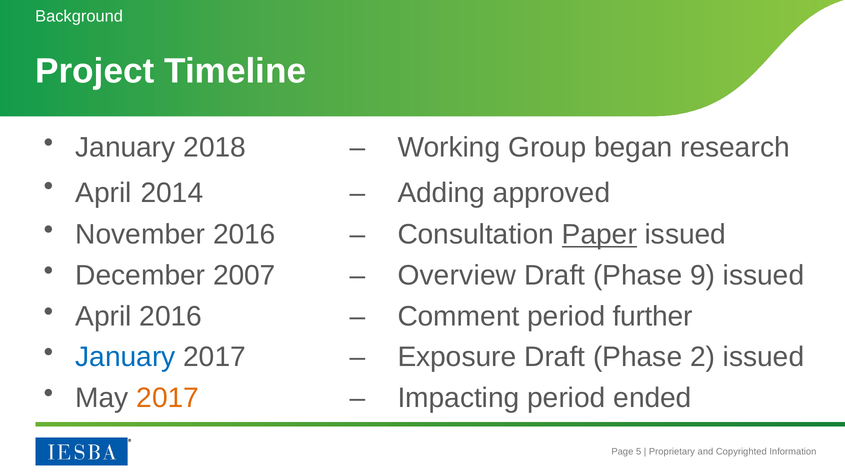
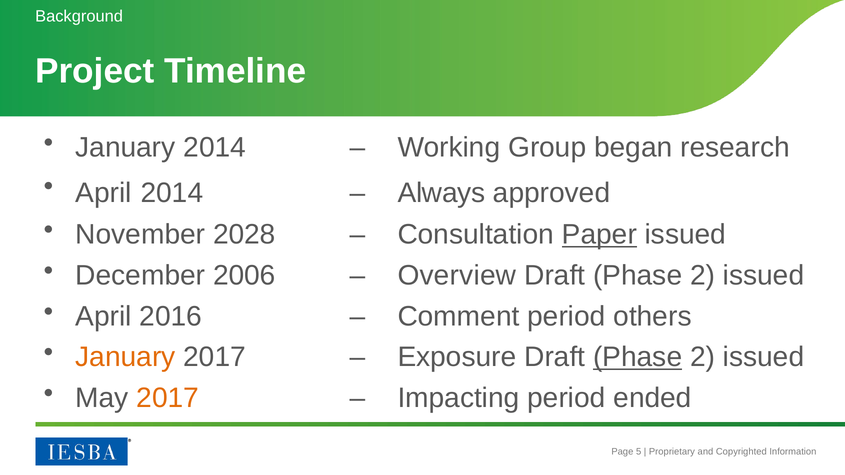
January 2018: 2018 -> 2014
Adding: Adding -> Always
November 2016: 2016 -> 2028
2007: 2007 -> 2006
9 at (703, 276): 9 -> 2
further: further -> others
January at (125, 357) colour: blue -> orange
Phase at (638, 357) underline: none -> present
